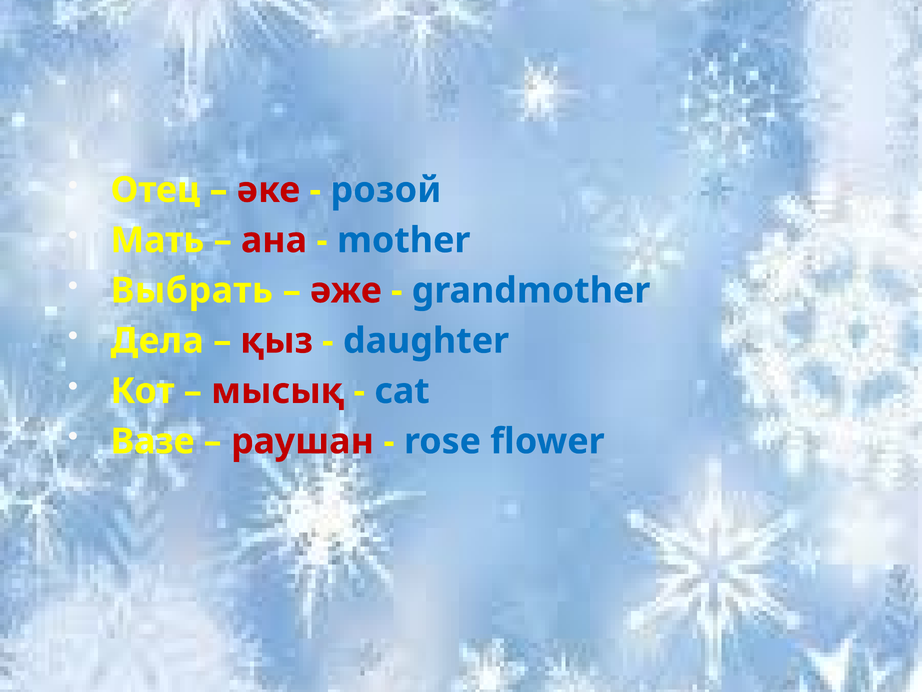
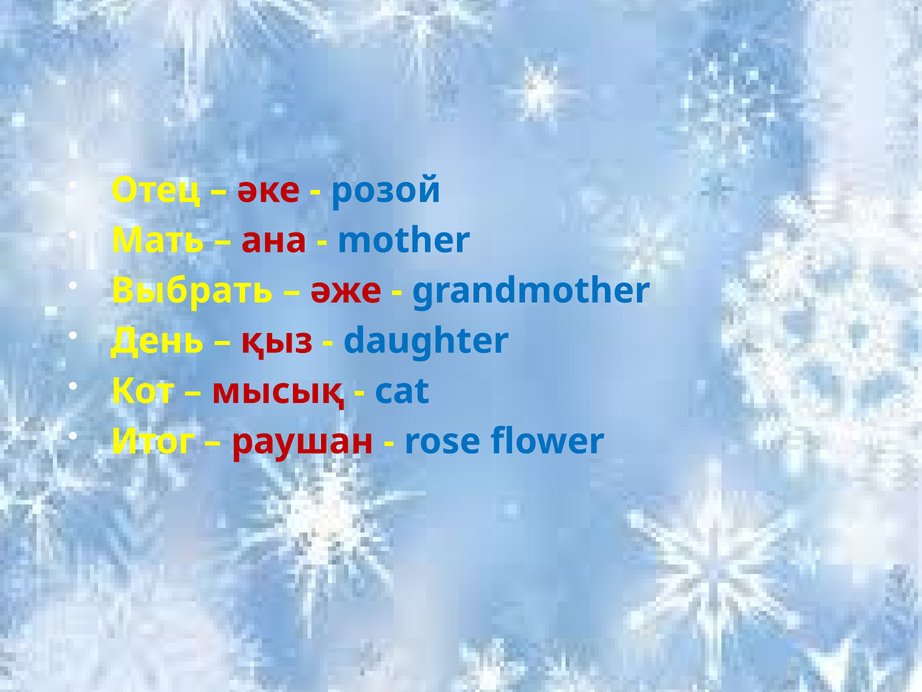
Дела: Дела -> День
Вазе: Вазе -> Итог
